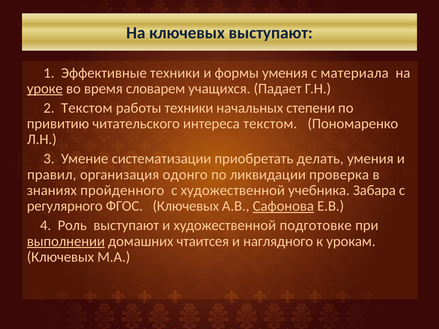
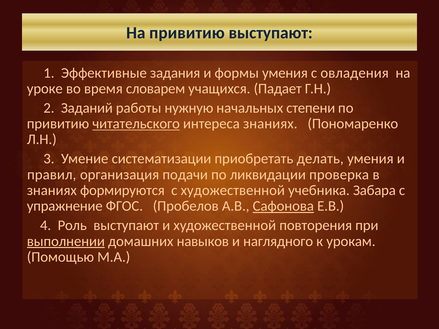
На ключевых: ключевых -> привитию
Эффективные техники: техники -> задания
материала: материала -> овладения
уроке underline: present -> none
2 Текстом: Текстом -> Заданий
работы техники: техники -> нужную
читательского underline: none -> present
интереса текстом: текстом -> знаниях
одонго: одонго -> подачи
пройденного: пройденного -> формируются
регулярного: регулярного -> упражнение
ФГОС Ключевых: Ключевых -> Пробелов
подготовке: подготовке -> повторения
чтаитсея: чтаитсея -> навыков
Ключевых at (60, 257): Ключевых -> Помощью
